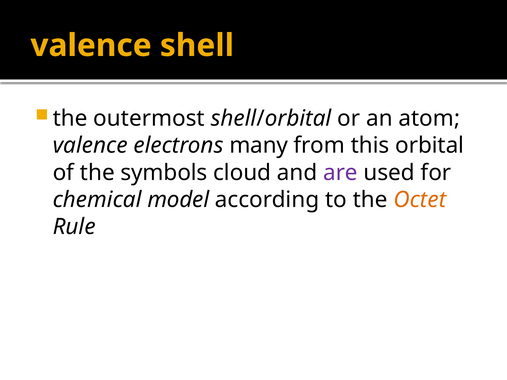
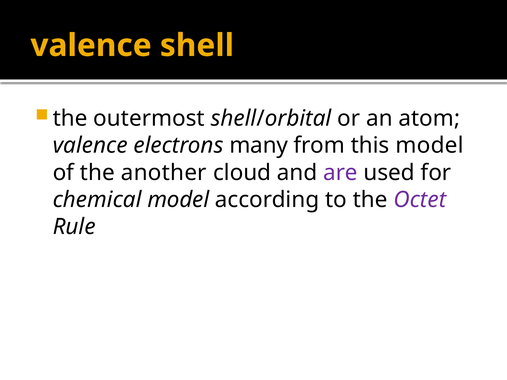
this orbital: orbital -> model
symbols: symbols -> another
Octet colour: orange -> purple
